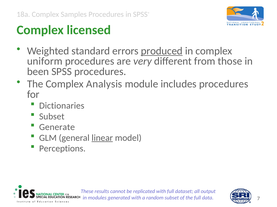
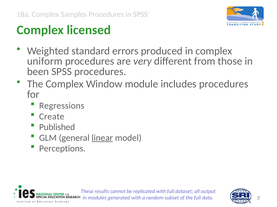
produced underline: present -> none
Analysis: Analysis -> Window
Dictionaries: Dictionaries -> Regressions
Subset at (52, 117): Subset -> Create
Generate: Generate -> Published
